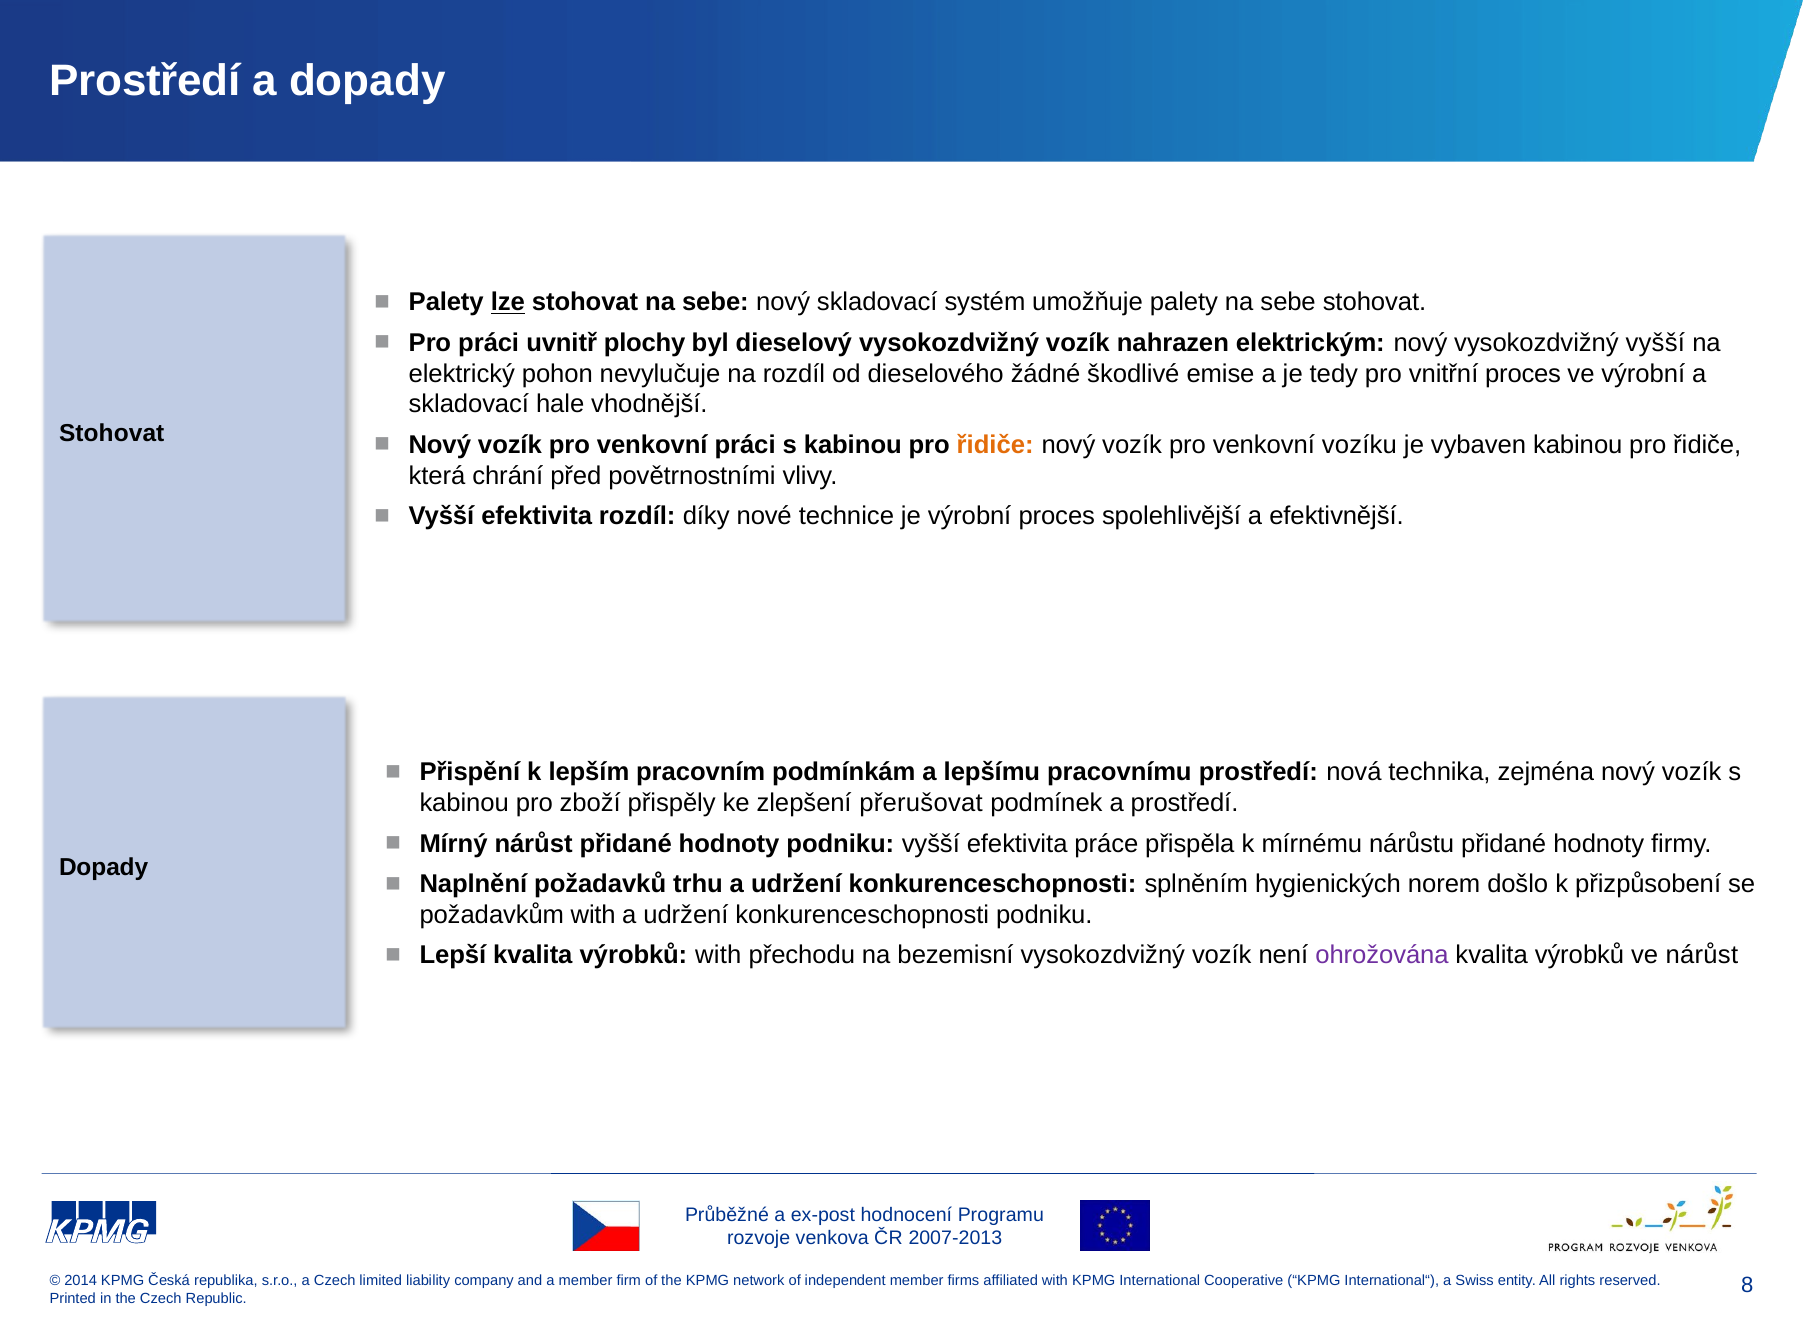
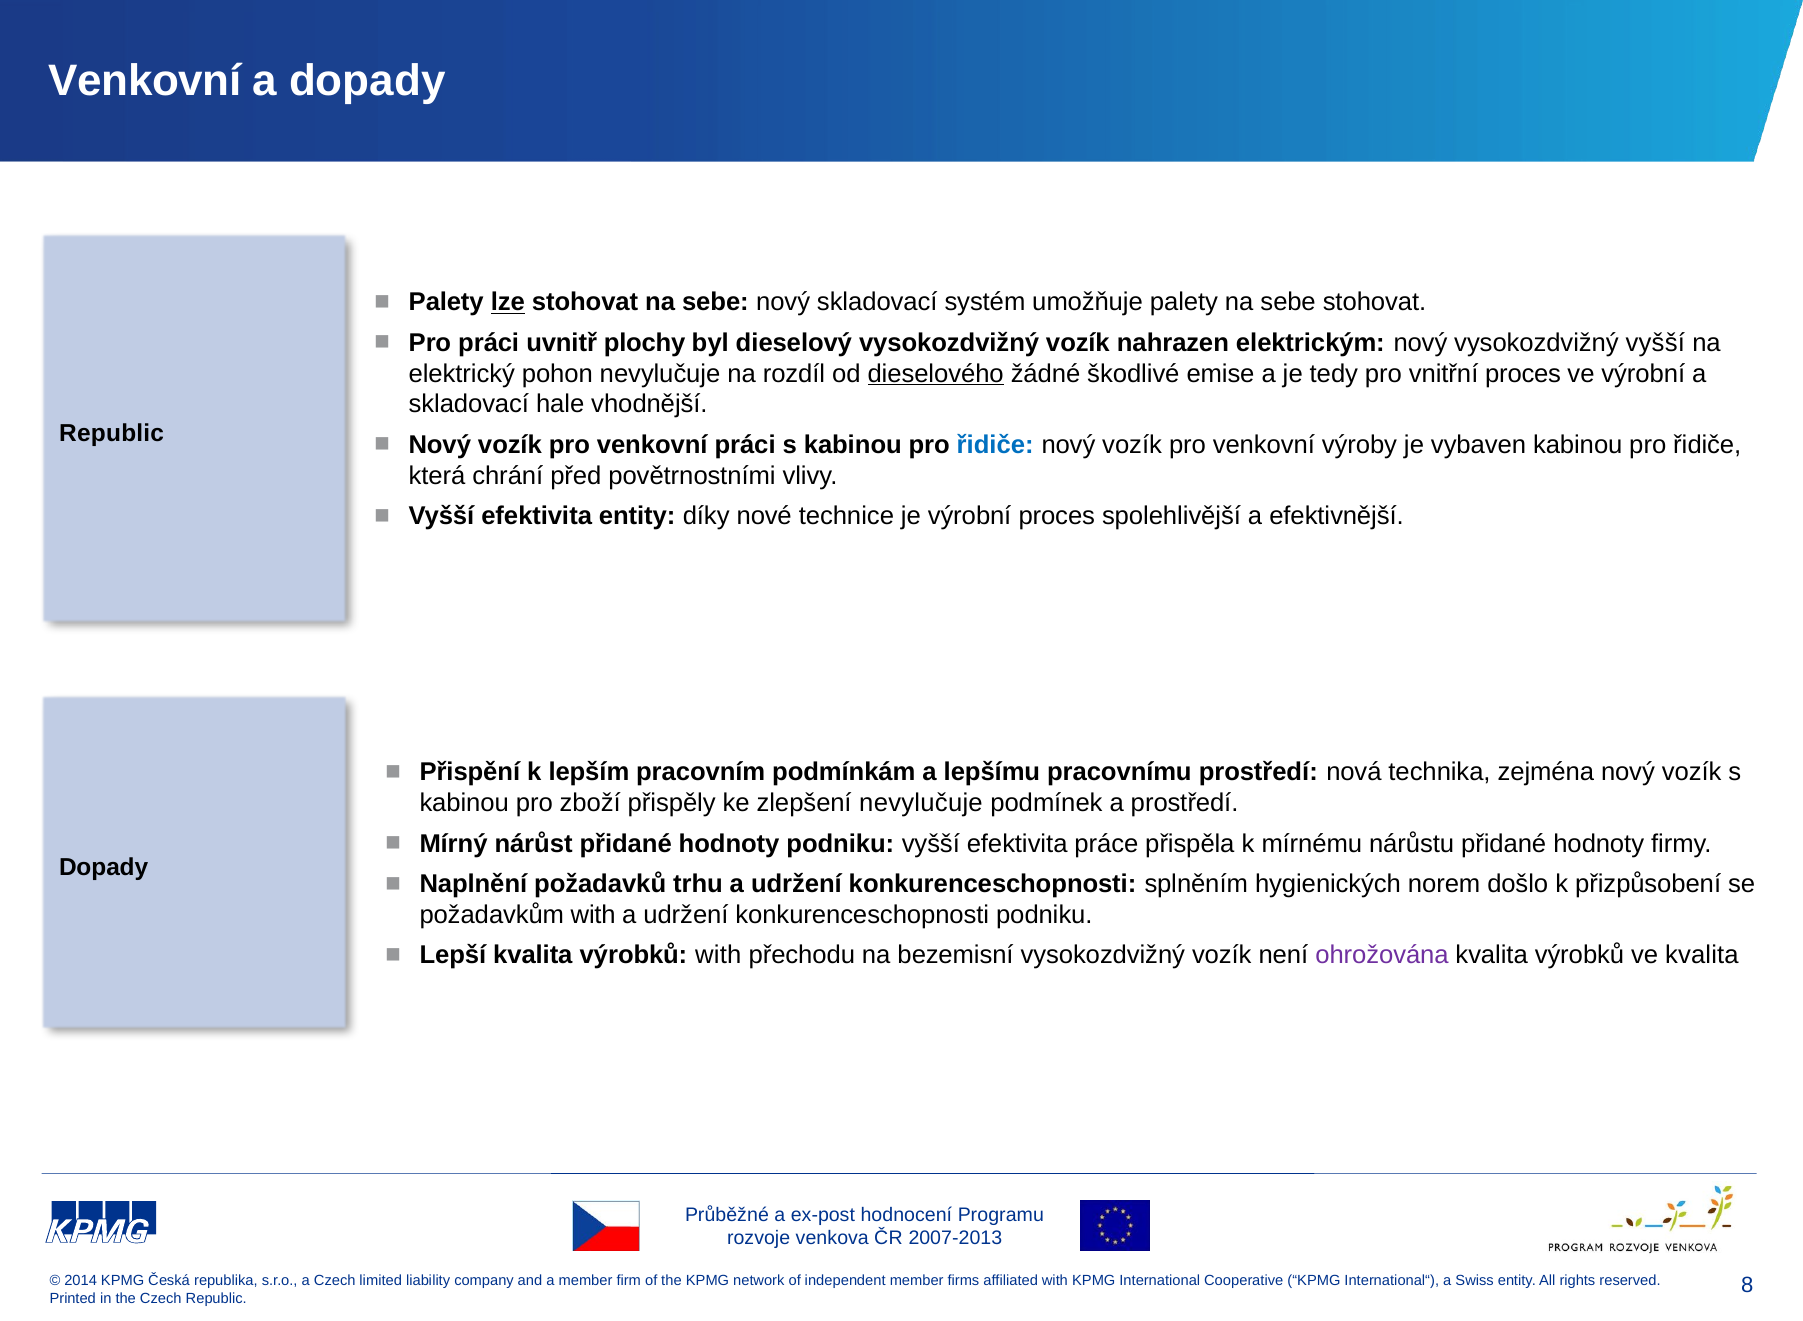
Prostředí at (145, 81): Prostředí -> Venkovní
dieselového underline: none -> present
Stohovat at (112, 433): Stohovat -> Republic
řidiče at (995, 445) colour: orange -> blue
vozíku: vozíku -> výroby
efektivita rozdíl: rozdíl -> entity
zlepšení přerušovat: přerušovat -> nevylučuje
ve nárůst: nárůst -> kvalita
